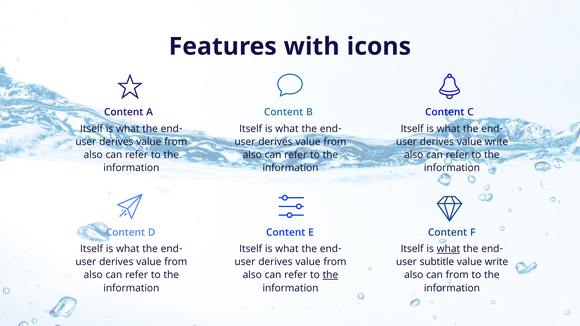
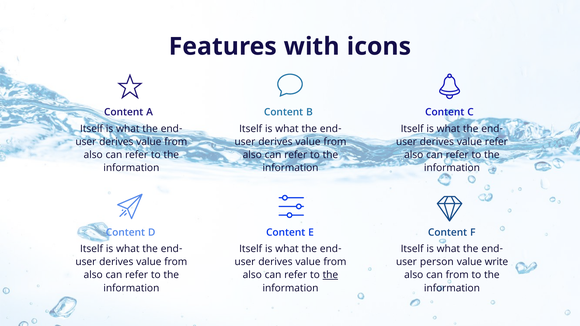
derives value write: write -> refer
what at (448, 249) underline: present -> none
subtitle: subtitle -> person
